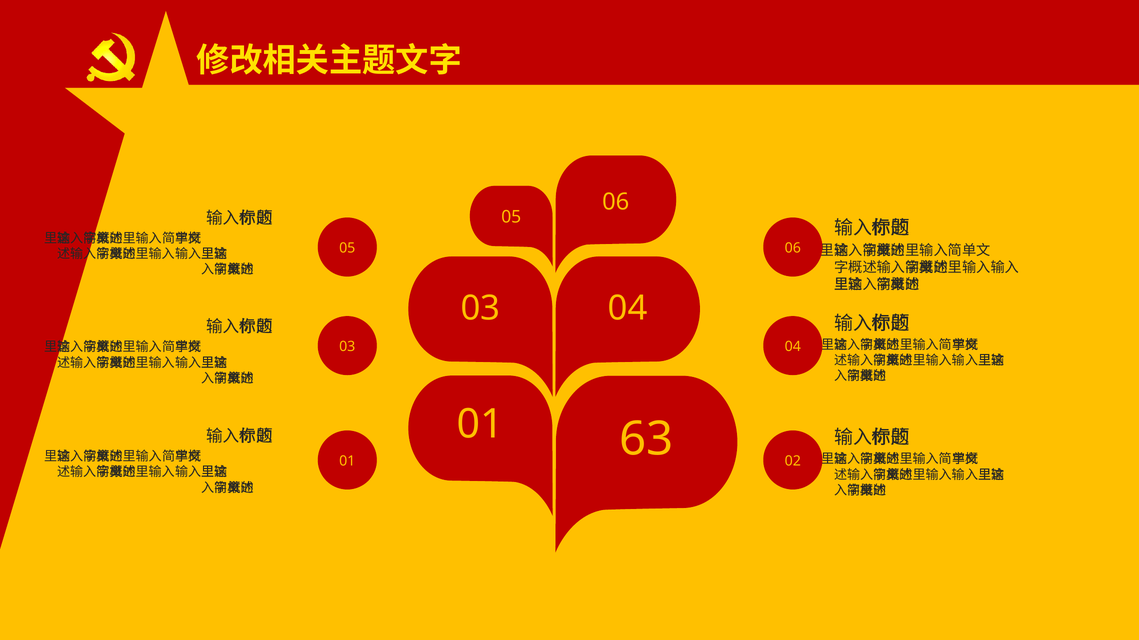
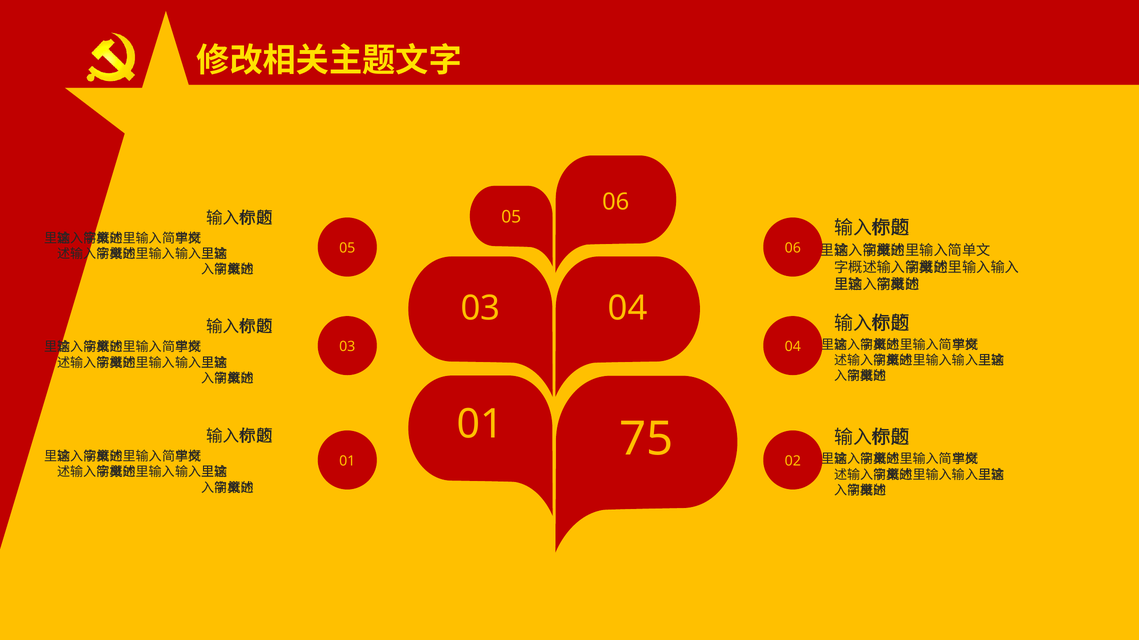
63: 63 -> 75
